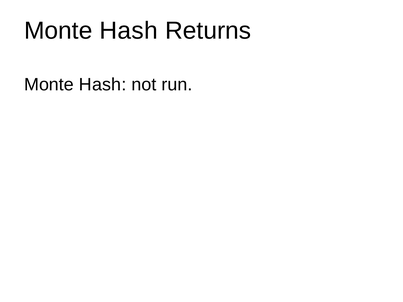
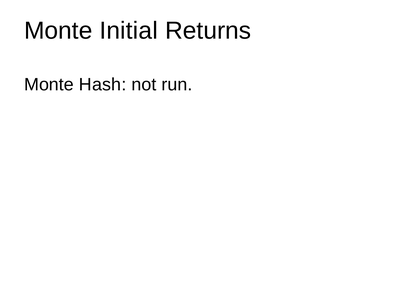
Hash at (129, 31): Hash -> Initial
